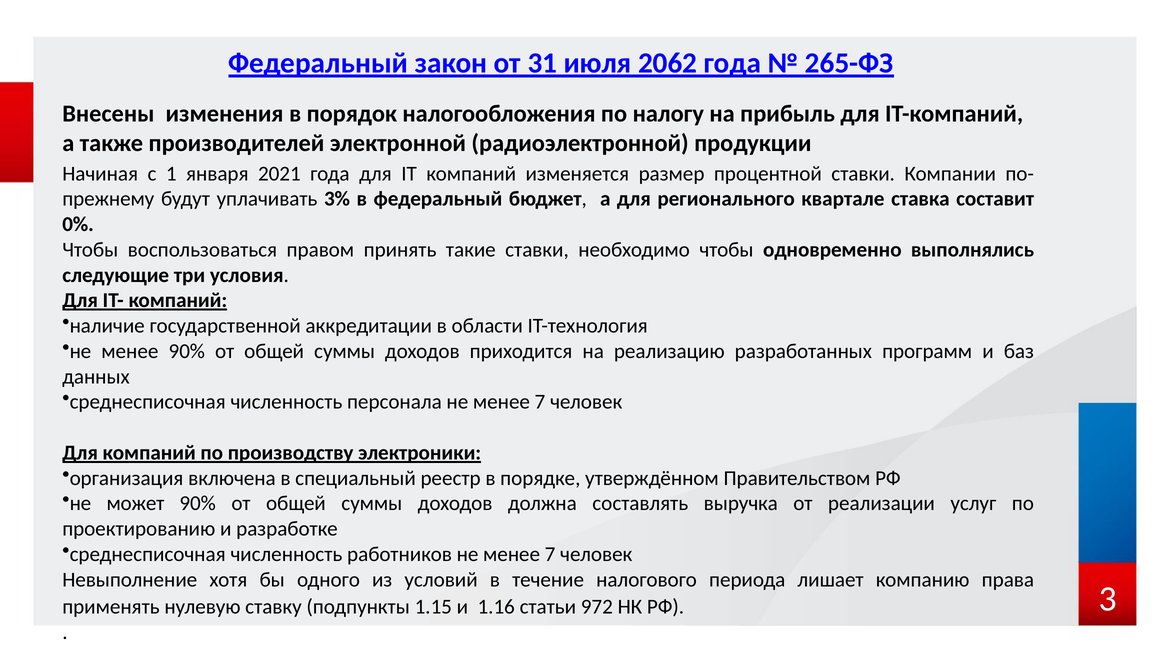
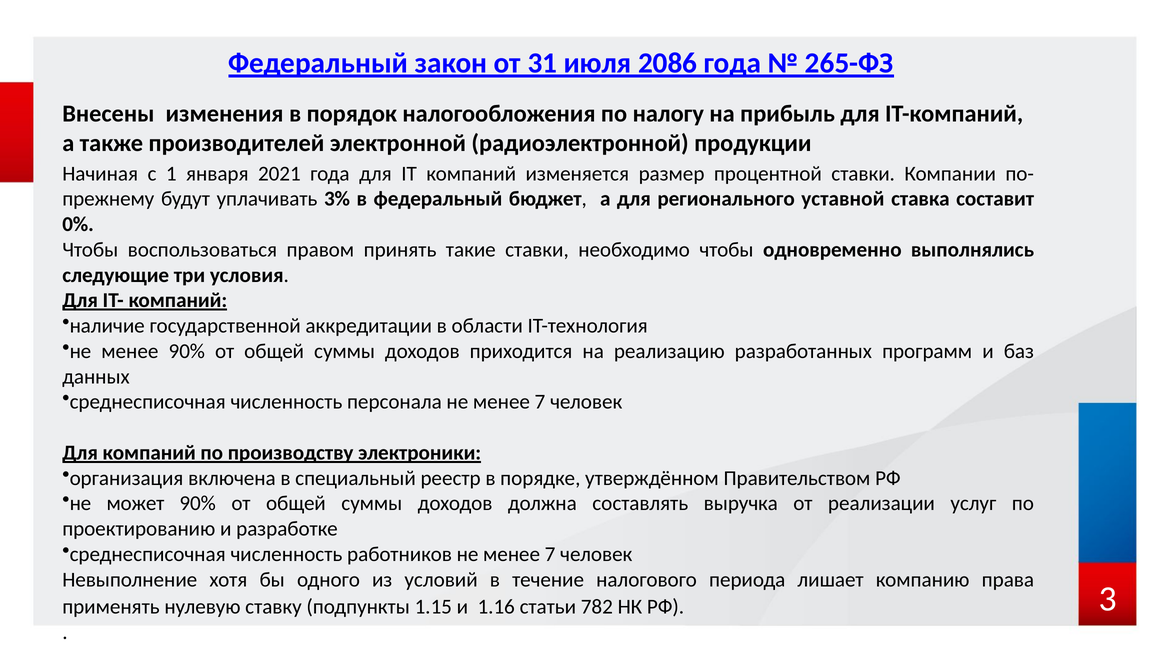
2062: 2062 -> 2086
квартале: квартале -> уставной
972: 972 -> 782
